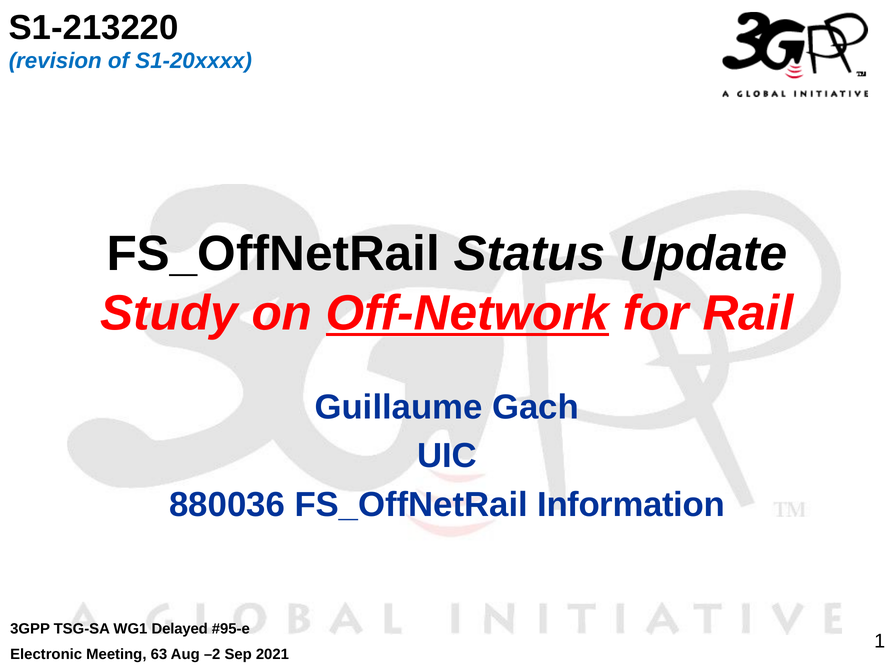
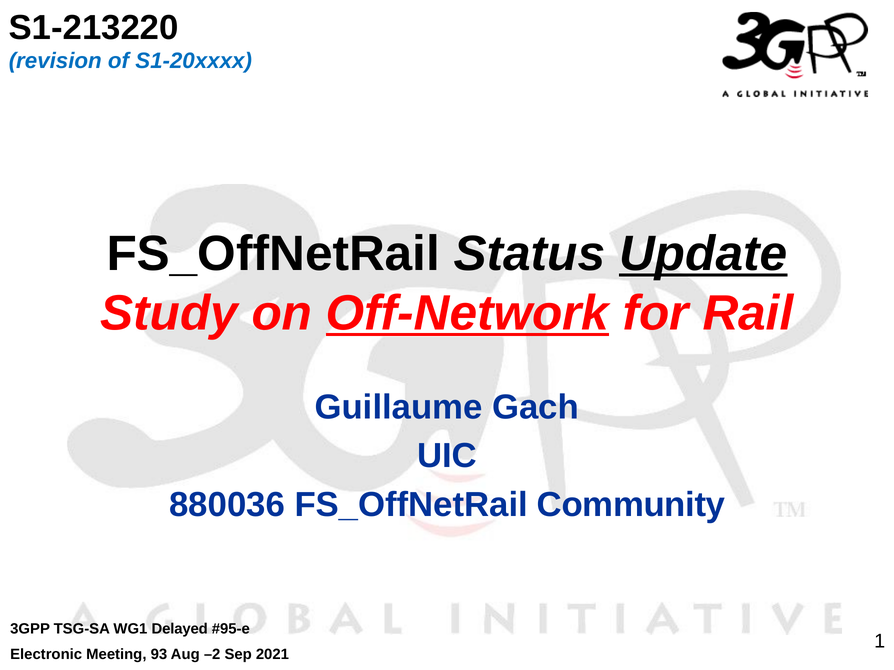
Update underline: none -> present
Information: Information -> Community
63: 63 -> 93
